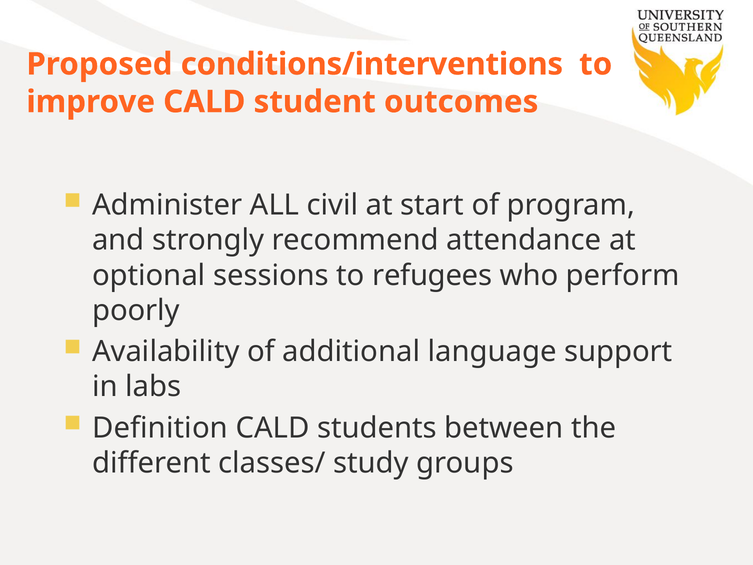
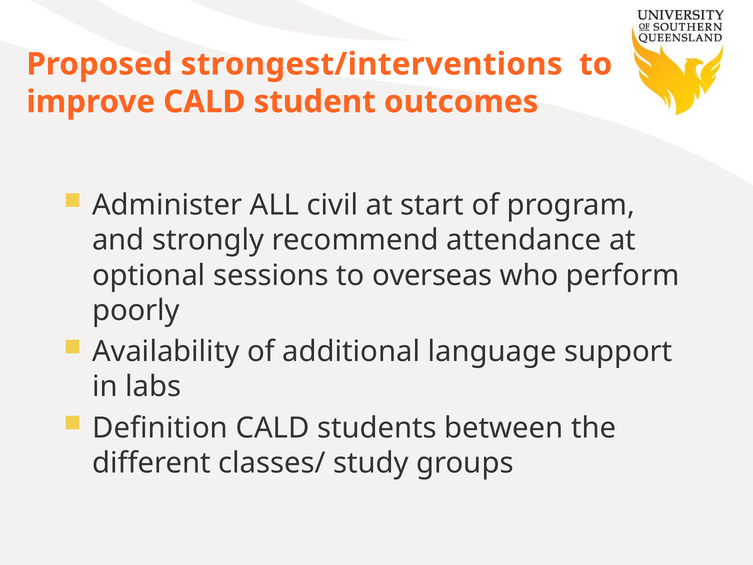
conditions/interventions: conditions/interventions -> strongest/interventions
refugees: refugees -> overseas
